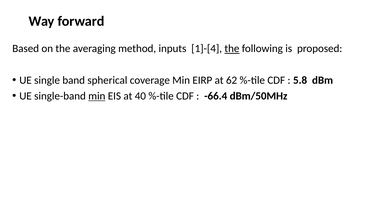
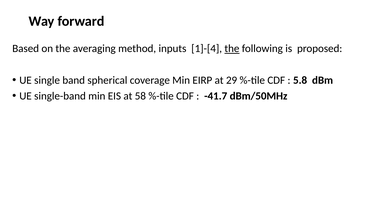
62: 62 -> 29
min at (97, 96) underline: present -> none
40: 40 -> 58
-66.4: -66.4 -> -41.7
